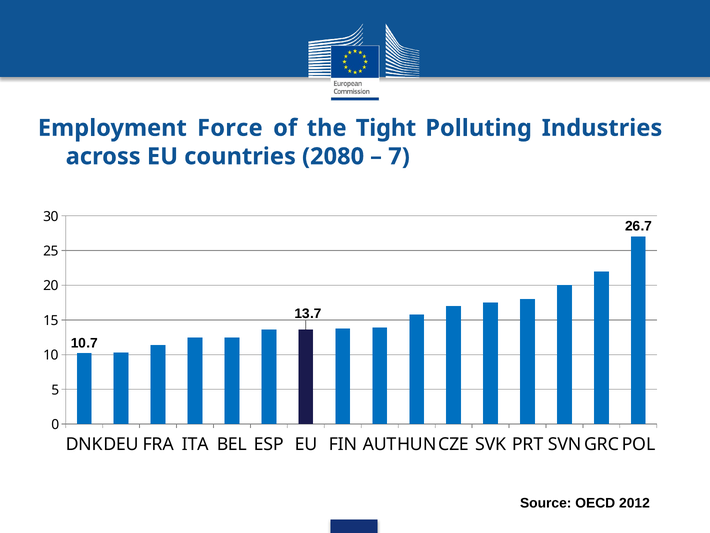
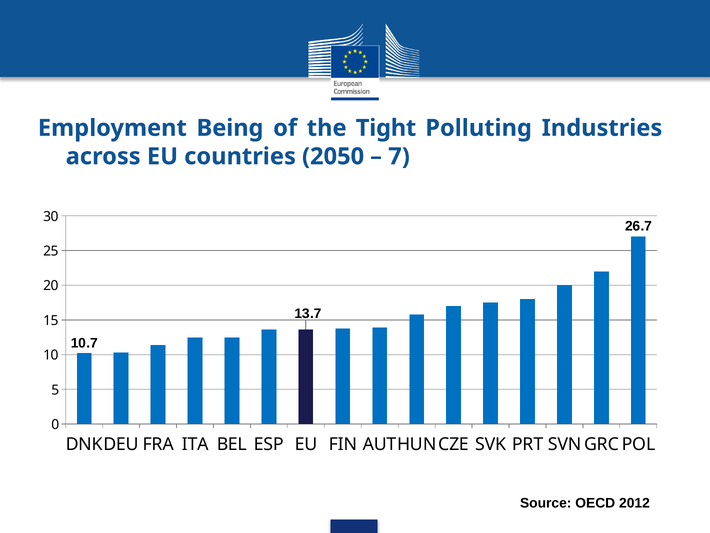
Force: Force -> Being
2080: 2080 -> 2050
